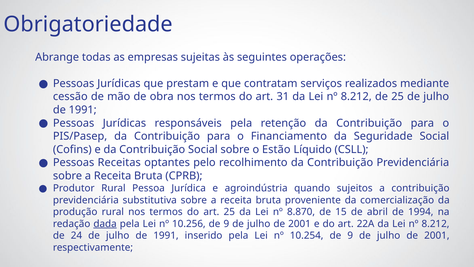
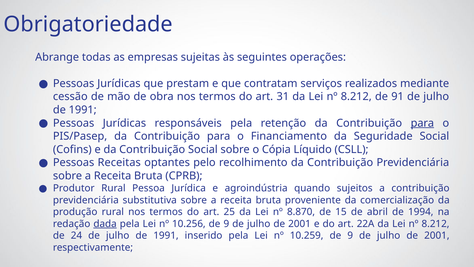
de 25: 25 -> 91
para at (422, 123) underline: none -> present
Estão: Estão -> Cópia
10.254: 10.254 -> 10.259
